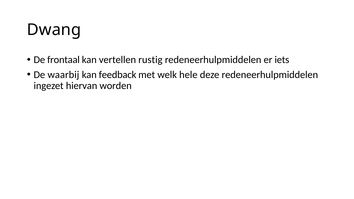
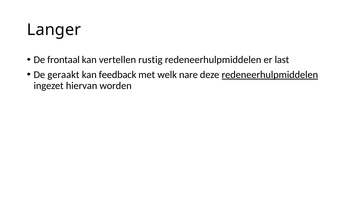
Dwang: Dwang -> Langer
iets: iets -> last
waarbij: waarbij -> geraakt
hele: hele -> nare
redeneerhulpmiddelen at (270, 75) underline: none -> present
